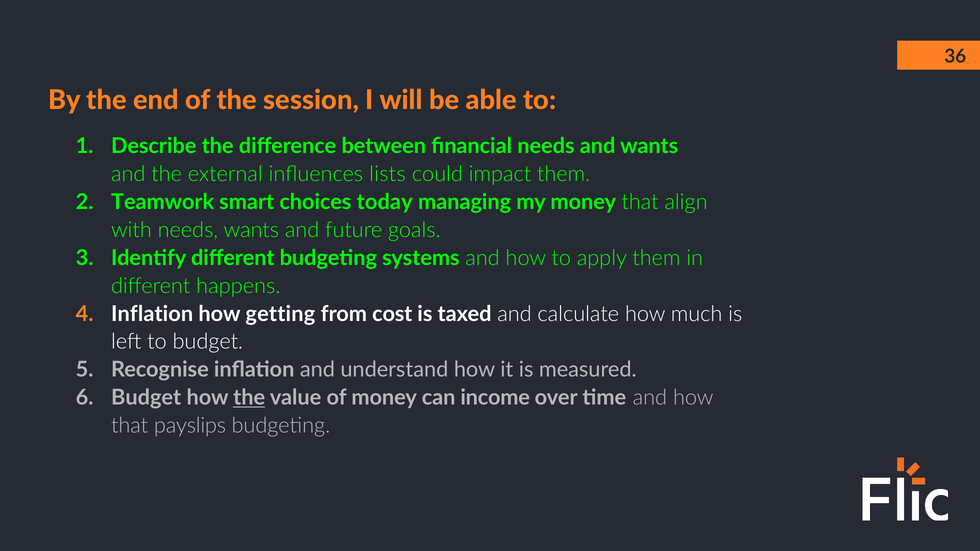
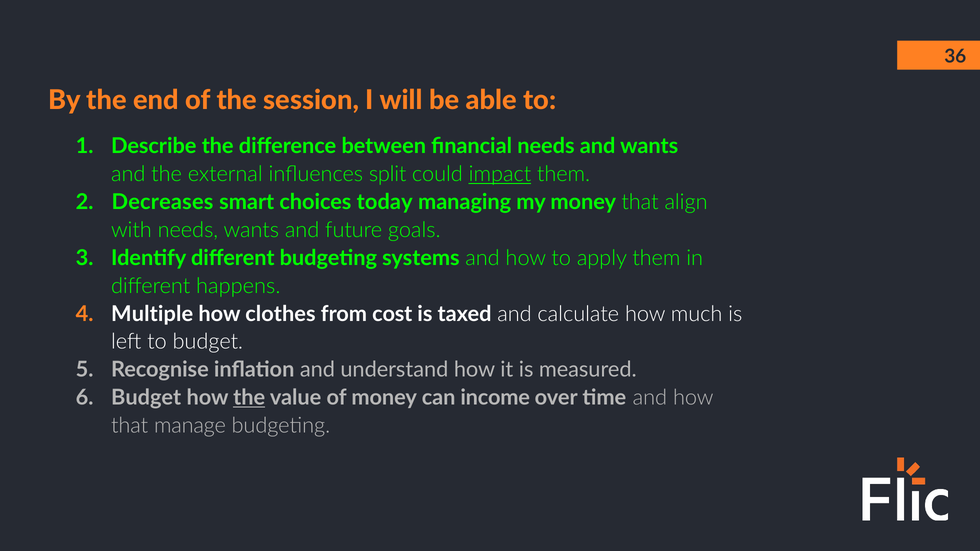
lists: lists -> split
impact underline: none -> present
Teamwork: Teamwork -> Decreases
Inflation at (152, 314): Inflation -> Multiple
getting: getting -> clothes
payslips: payslips -> manage
